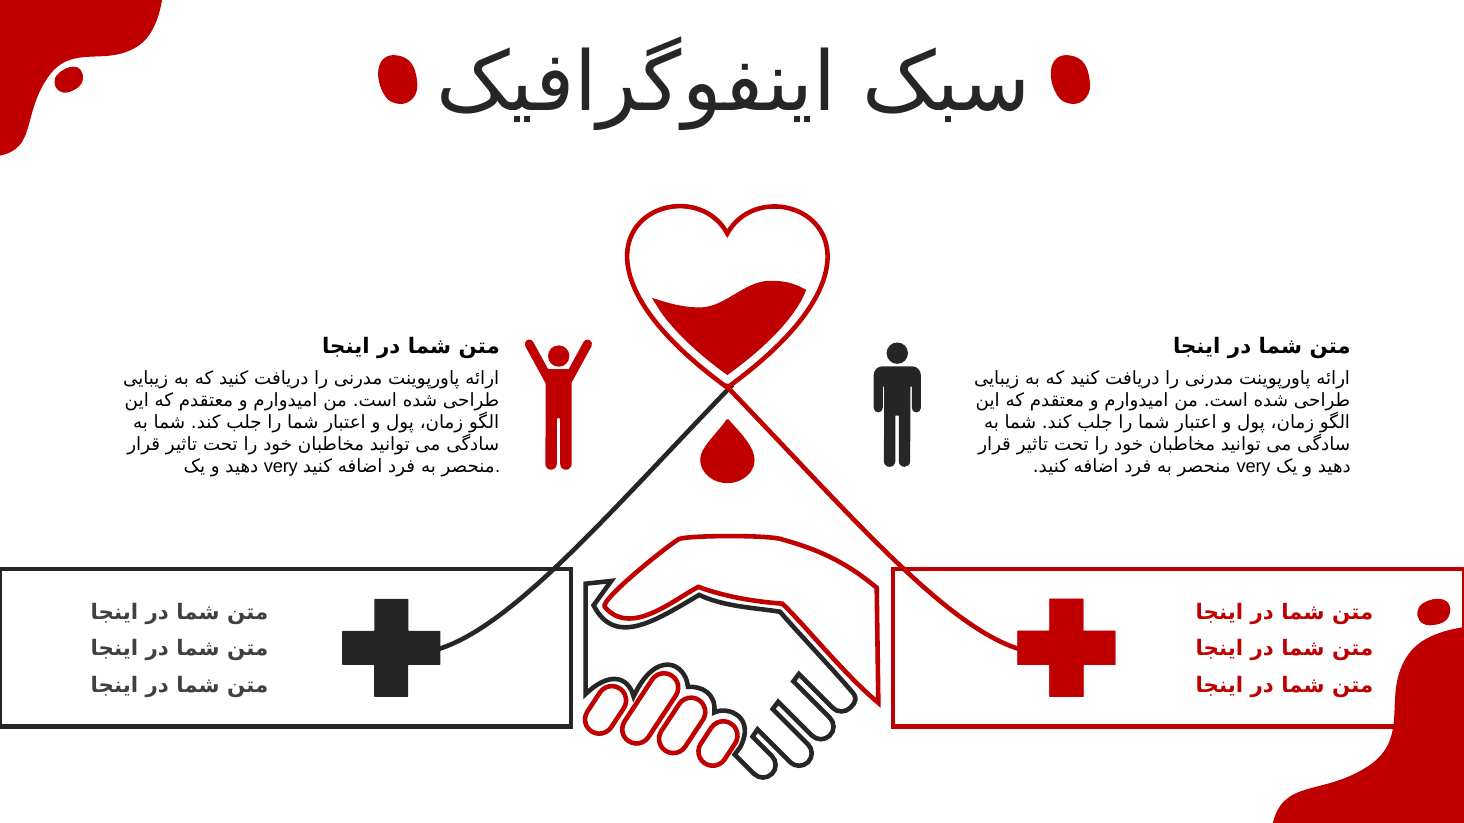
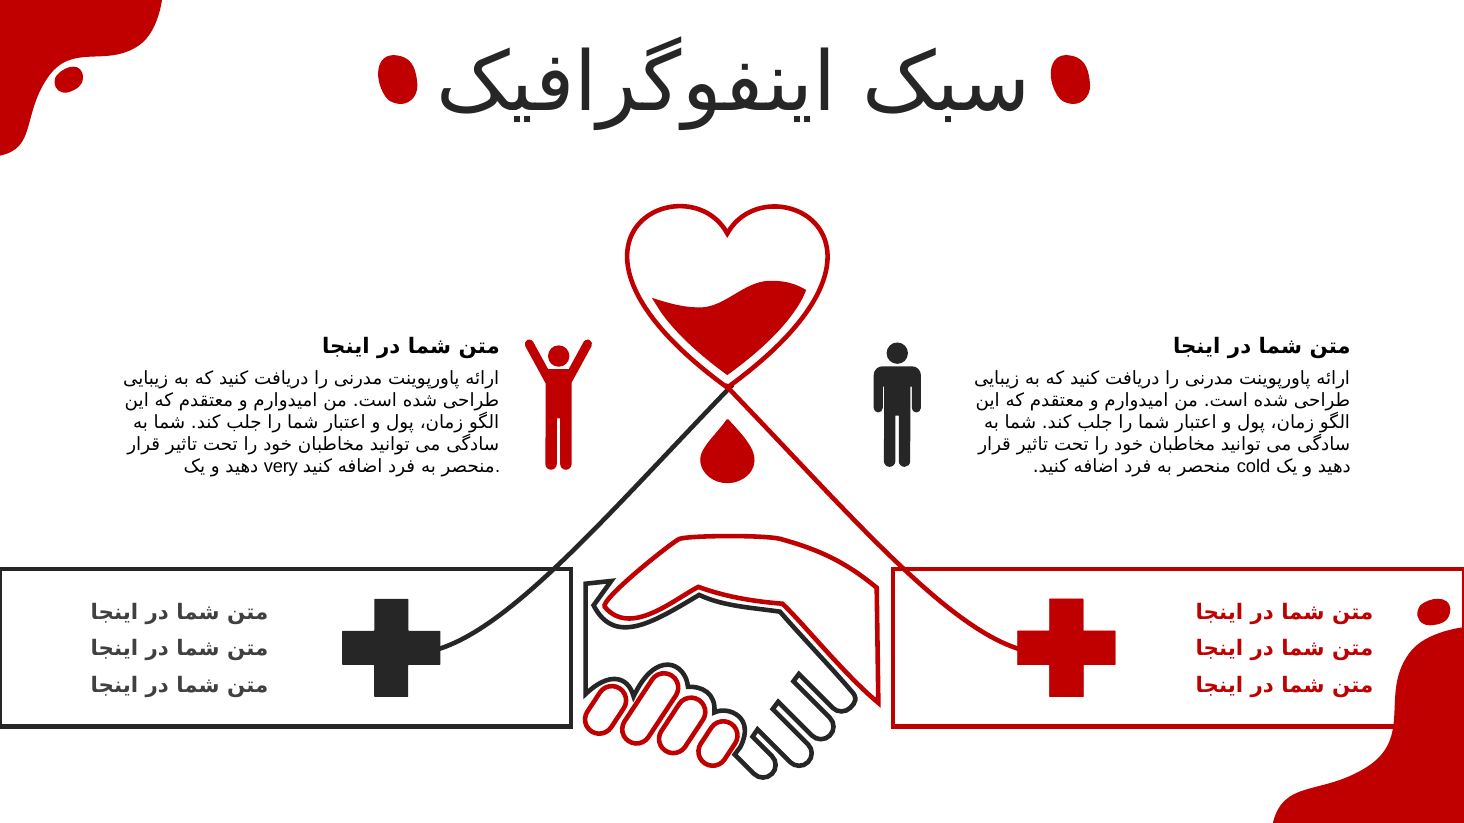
very at (1254, 467): very -> cold
